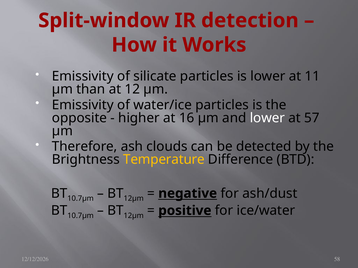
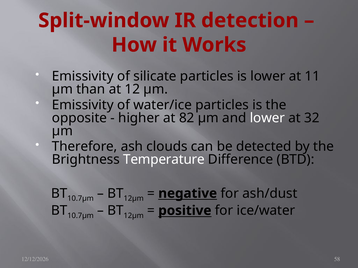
16: 16 -> 82
57: 57 -> 32
Temperature colour: yellow -> white
